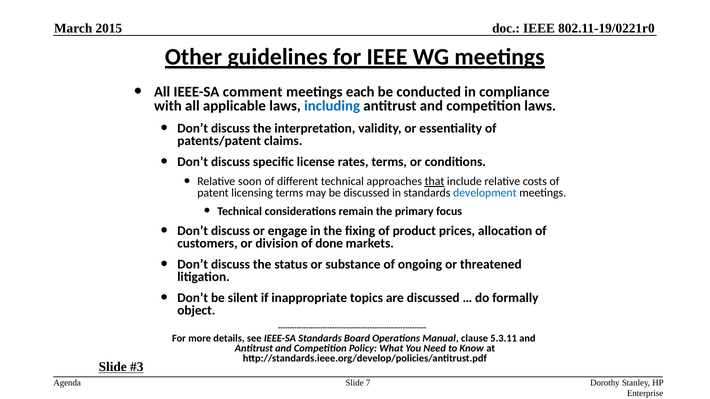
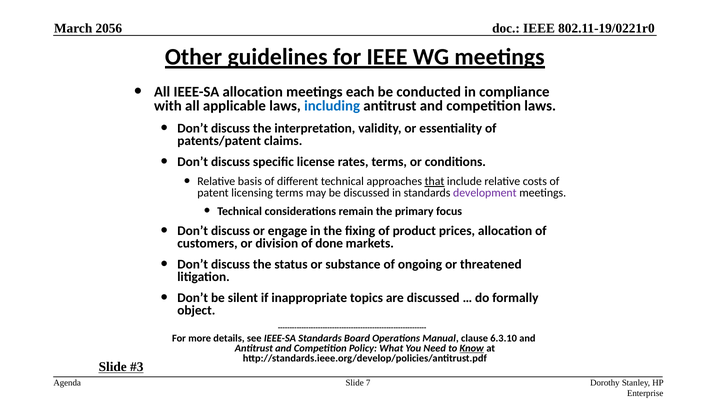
2015: 2015 -> 2056
IEEE-SA comment: comment -> allocation
soon: soon -> basis
development colour: blue -> purple
5.3.11: 5.3.11 -> 6.3.10
Know underline: none -> present
